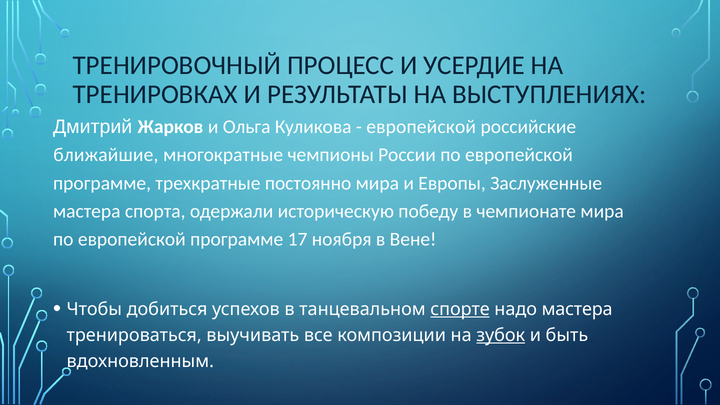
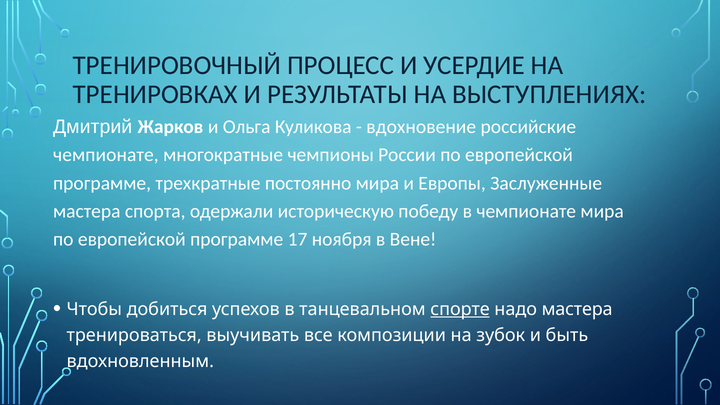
европейской at (421, 127): европейской -> вдохновение
ближайшие at (106, 155): ближайшие -> чемпионате
зубок underline: present -> none
